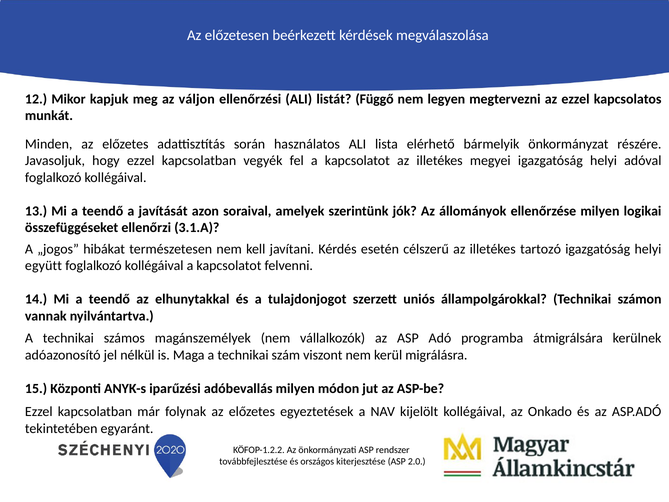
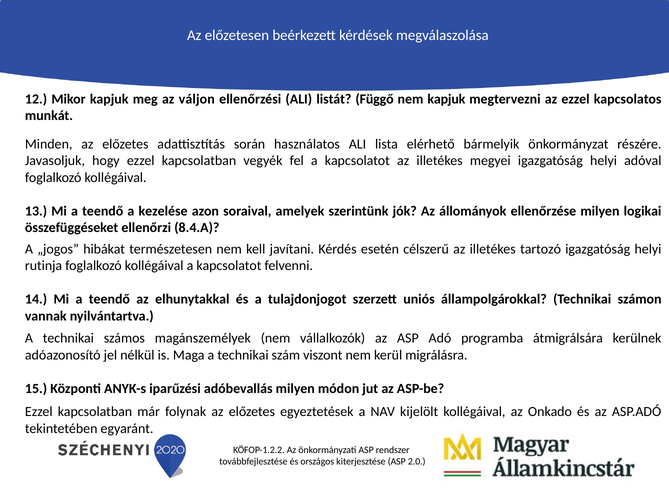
nem legyen: legyen -> kapjuk
javítását: javítását -> kezelése
3.1.A: 3.1.A -> 8.4.A
együtt: együtt -> rutinja
